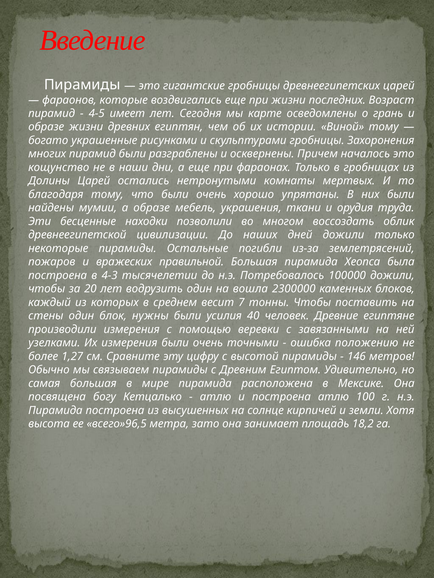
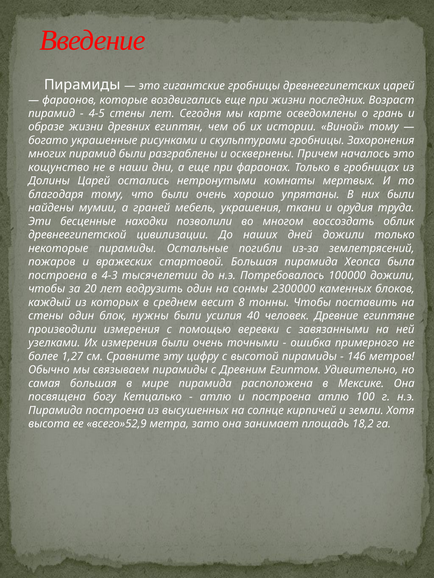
4-5 имеет: имеет -> стены
а образе: образе -> граней
правильной: правильной -> стартовой
вошла: вошла -> сонмы
7: 7 -> 8
положению: положению -> примерного
всего»96,5: всего»96,5 -> всего»52,9
